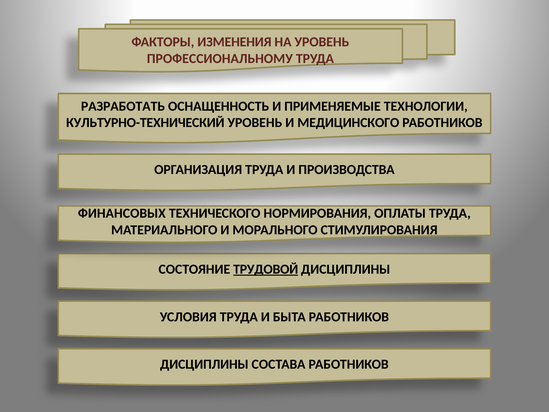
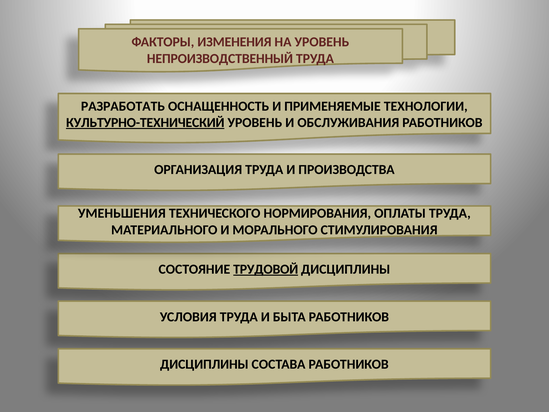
ПРОФЕССИОНАЛЬНОМУ: ПРОФЕССИОНАЛЬНОМУ -> НЕПРОИЗВОДСТВЕННЫЙ
КУЛЬТУРНО-ТЕХНИЧЕСКИЙ underline: none -> present
МЕДИЦИНСКОГО: МЕДИЦИНСКОГО -> ОБСЛУЖИВАНИЯ
ФИНАНСОВЫХ: ФИНАНСОВЫХ -> УМЕНЬШЕНИЯ
